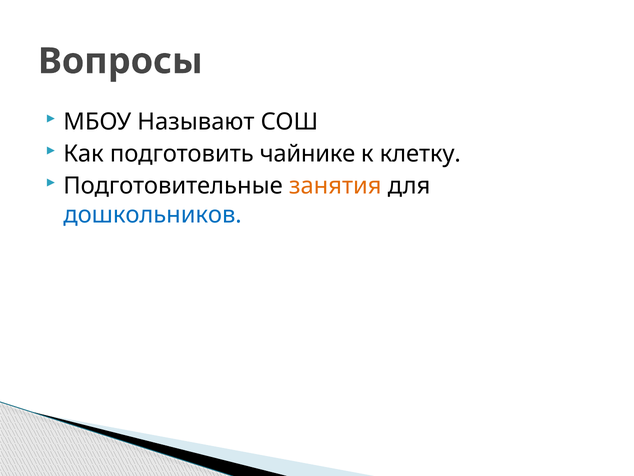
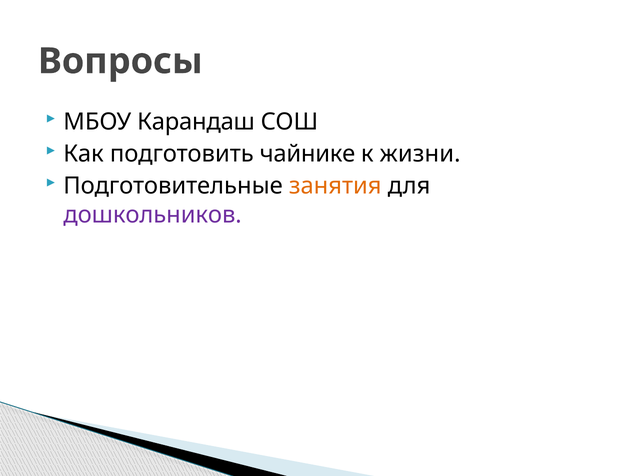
Называют: Называют -> Карандаш
клетку: клетку -> жизни
дошкольников colour: blue -> purple
